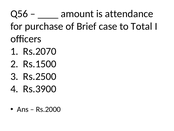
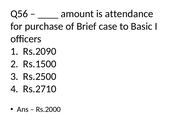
Total: Total -> Basic
Rs.2070: Rs.2070 -> Rs.2090
Rs.3900: Rs.3900 -> Rs.2710
